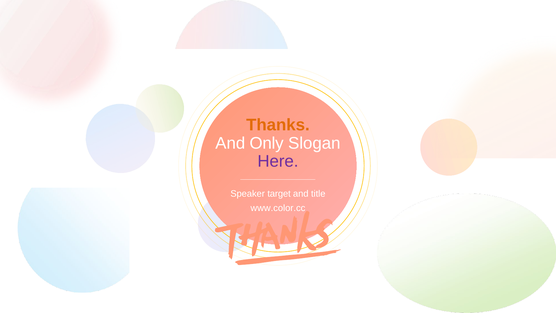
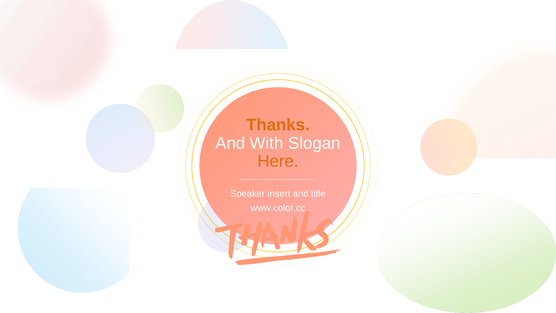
Only: Only -> With
Here colour: purple -> orange
target: target -> insert
